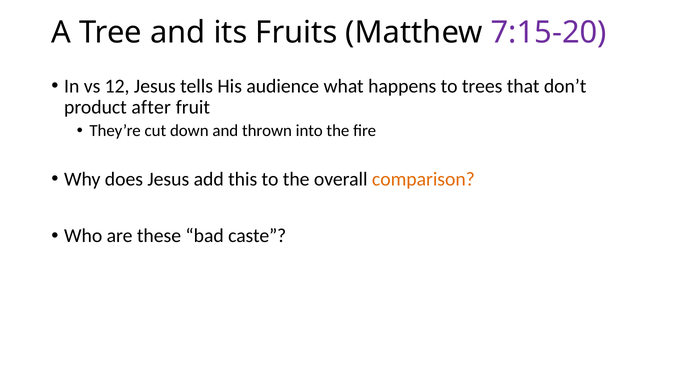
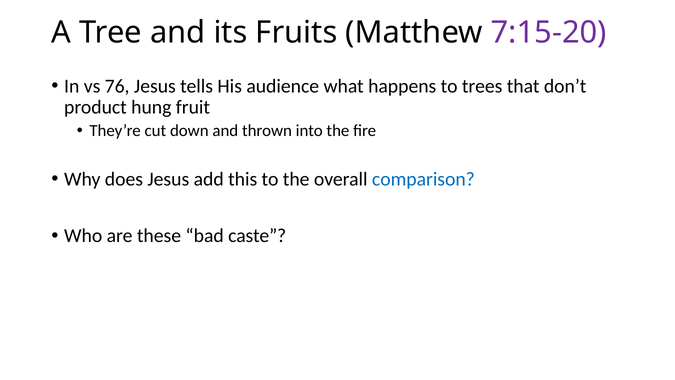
12: 12 -> 76
after: after -> hung
comparison colour: orange -> blue
